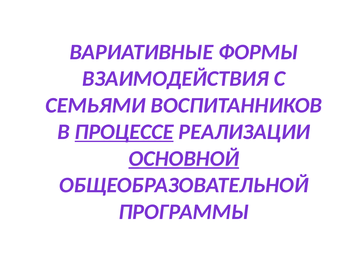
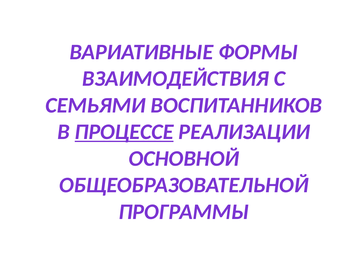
ОСНОВНОЙ underline: present -> none
